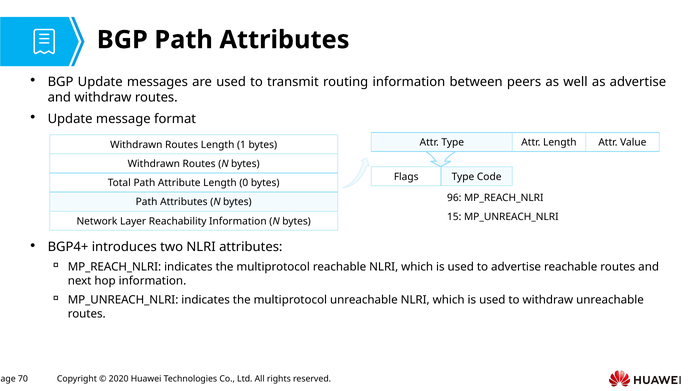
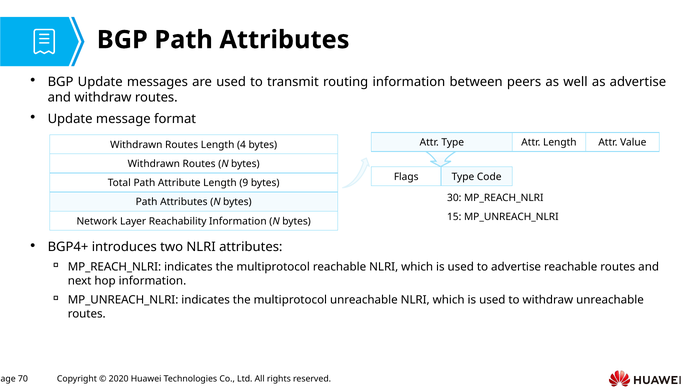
1: 1 -> 4
0: 0 -> 9
96: 96 -> 30
